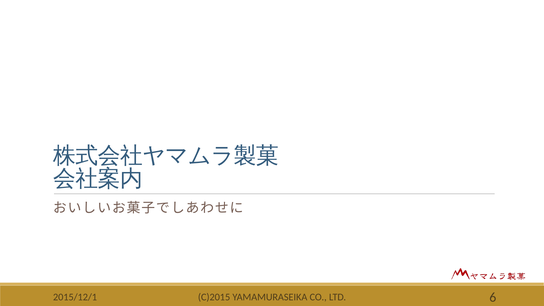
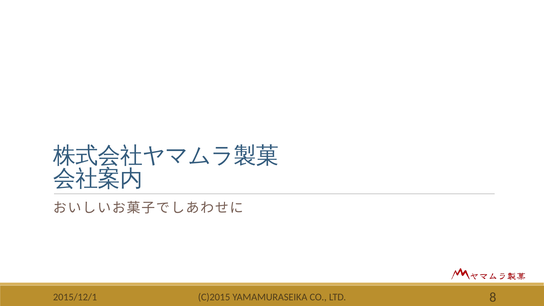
6: 6 -> 8
